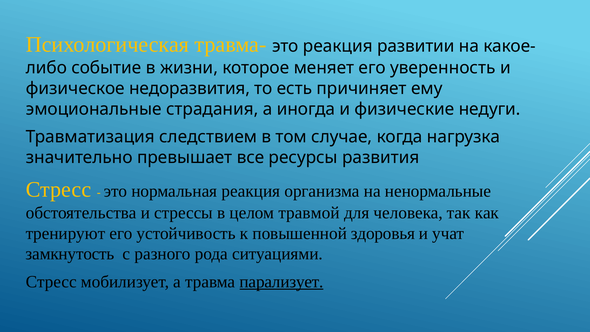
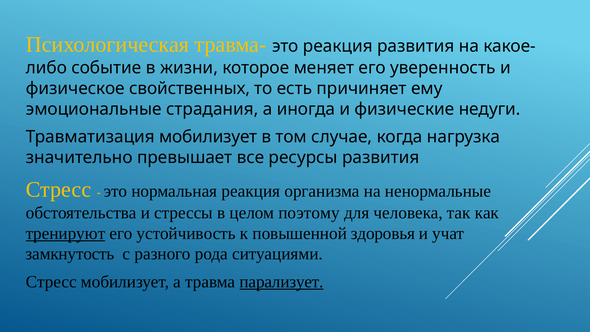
реакция развитии: развитии -> развития
недоразвития: недоразвития -> свойственных
Травматизация следствием: следствием -> мобилизует
травмой: травмой -> поэтому
тренируют underline: none -> present
